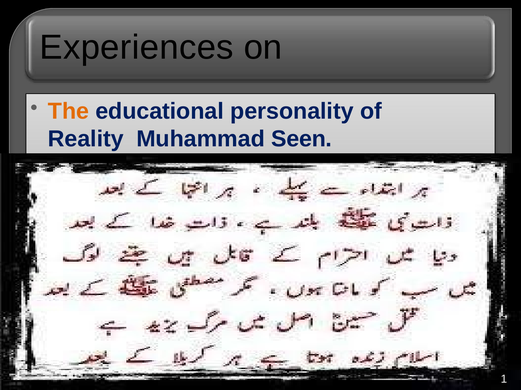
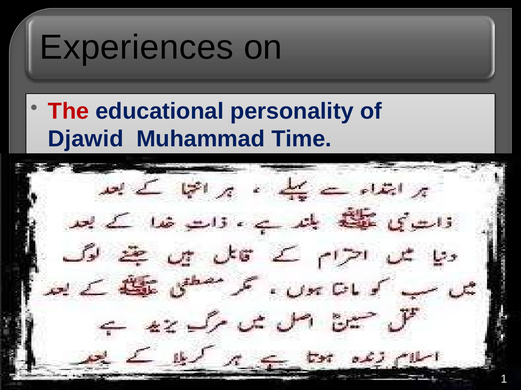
The colour: orange -> red
Reality: Reality -> Djawid
Seen: Seen -> Time
